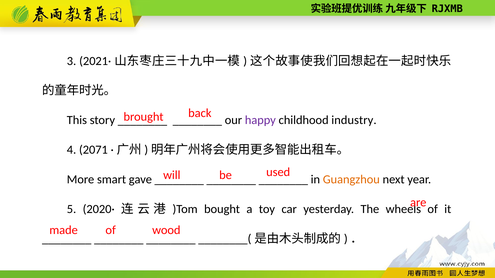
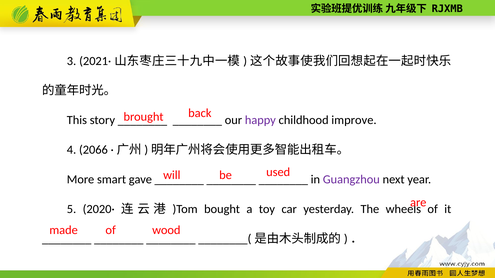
industry: industry -> improve
2071: 2071 -> 2066
Guangzhou colour: orange -> purple
